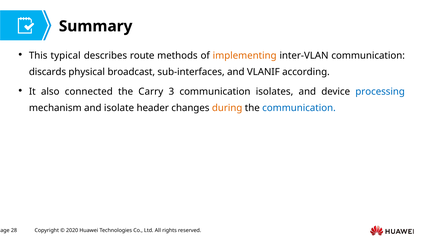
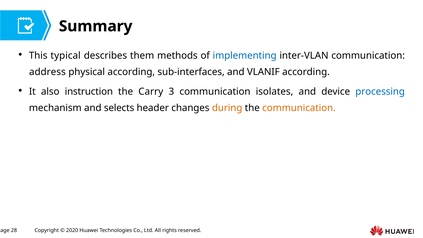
route: route -> them
implementing colour: orange -> blue
discards: discards -> address
physical broadcast: broadcast -> according
connected: connected -> instruction
isolate: isolate -> selects
communication at (299, 108) colour: blue -> orange
